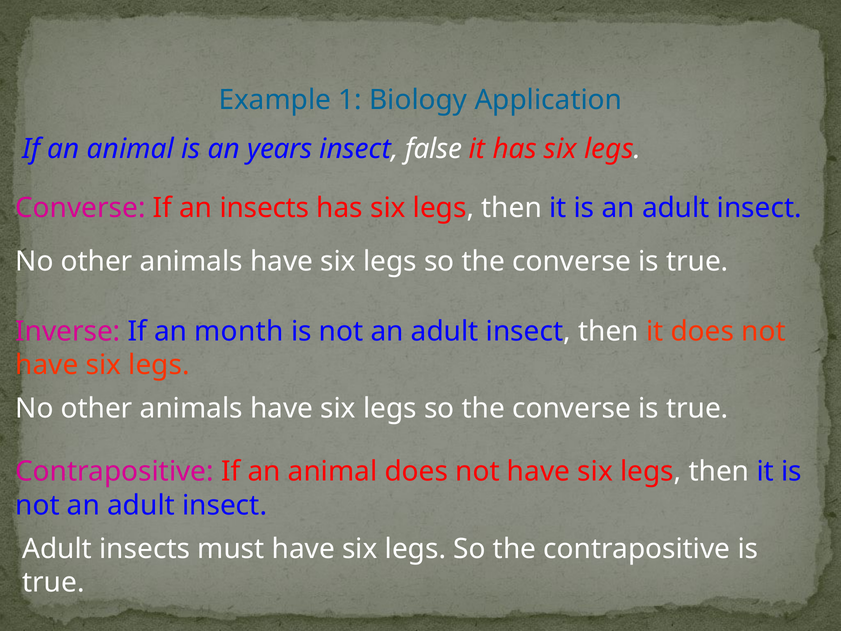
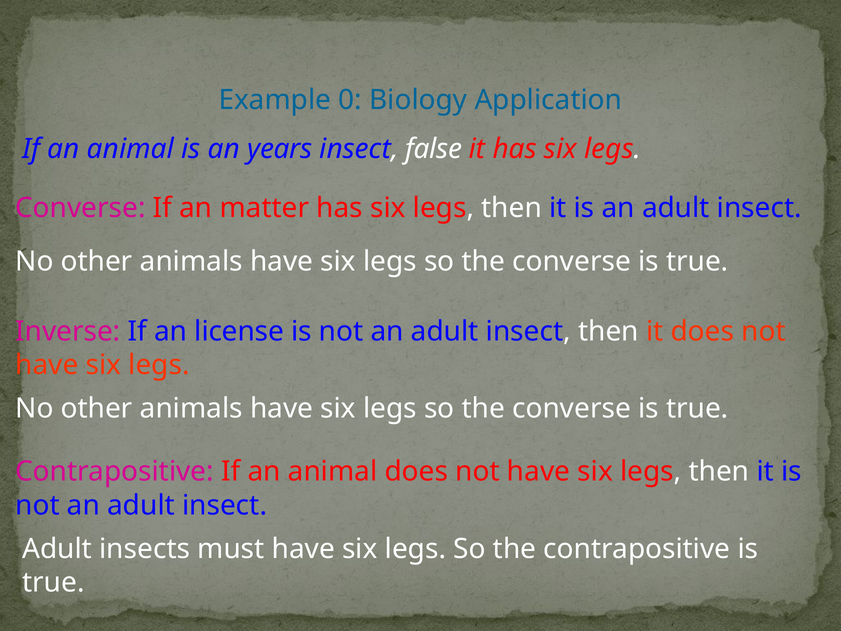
1: 1 -> 0
an insects: insects -> matter
month: month -> license
